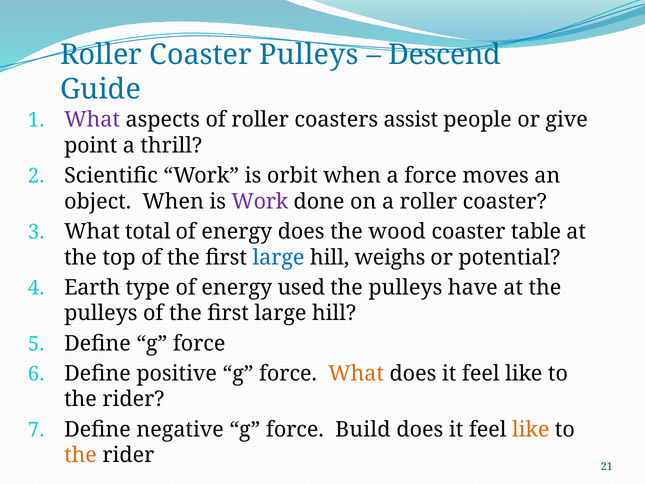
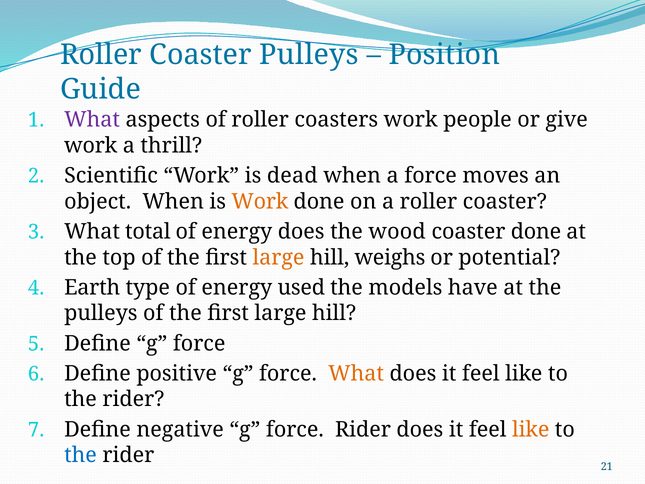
Descend: Descend -> Position
coasters assist: assist -> work
point at (91, 146): point -> work
orbit: orbit -> dead
Work at (260, 201) colour: purple -> orange
coaster table: table -> done
large at (279, 257) colour: blue -> orange
pulleys at (405, 287): pulleys -> models
force Build: Build -> Rider
the at (80, 455) colour: orange -> blue
